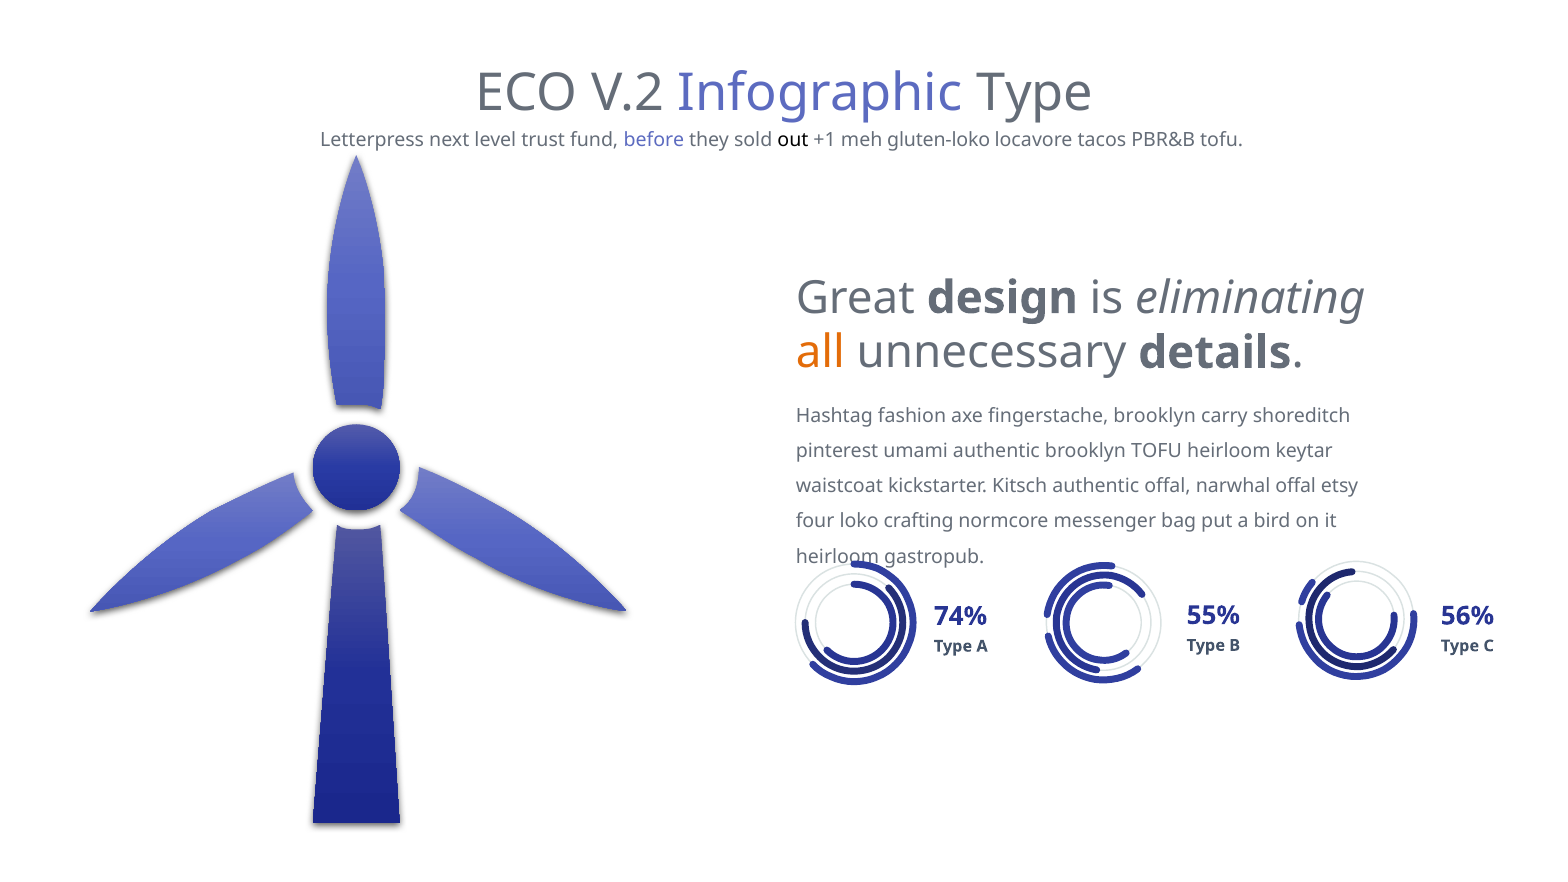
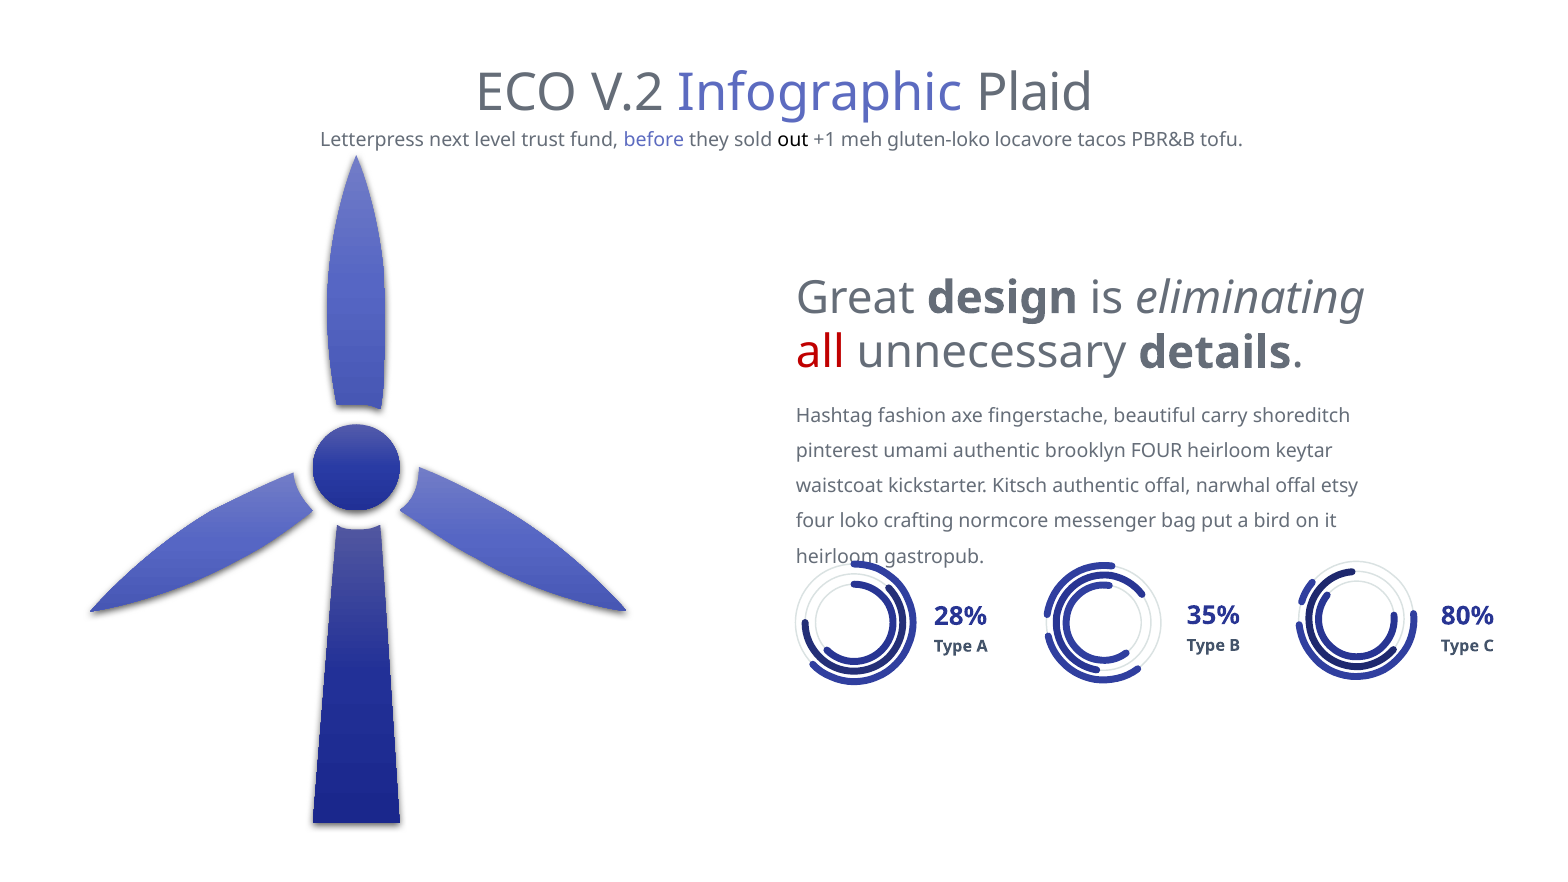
Infographic Type: Type -> Plaid
all colour: orange -> red
fingerstache brooklyn: brooklyn -> beautiful
brooklyn TOFU: TOFU -> FOUR
55%: 55% -> 35%
56%: 56% -> 80%
74%: 74% -> 28%
